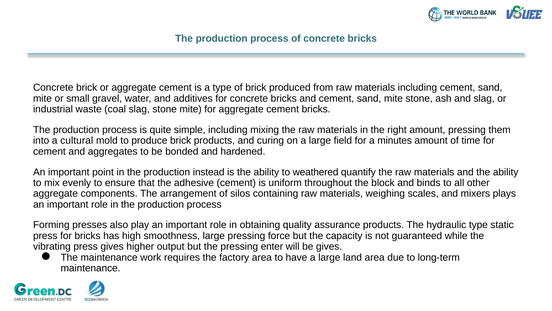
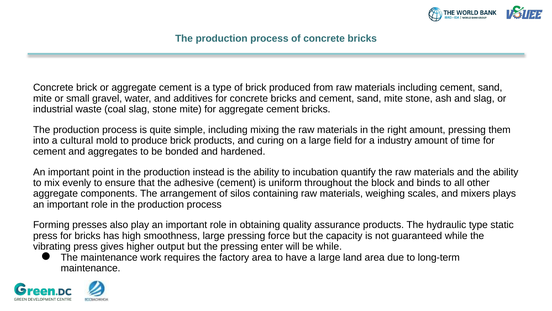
minutes: minutes -> industry
weathered: weathered -> incubation
be gives: gives -> while
